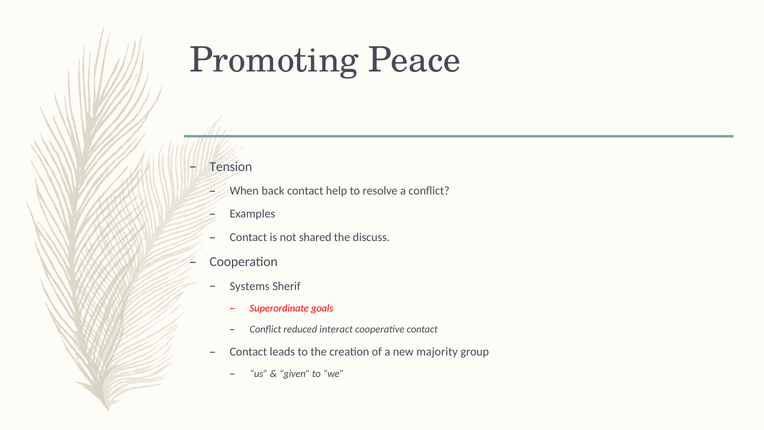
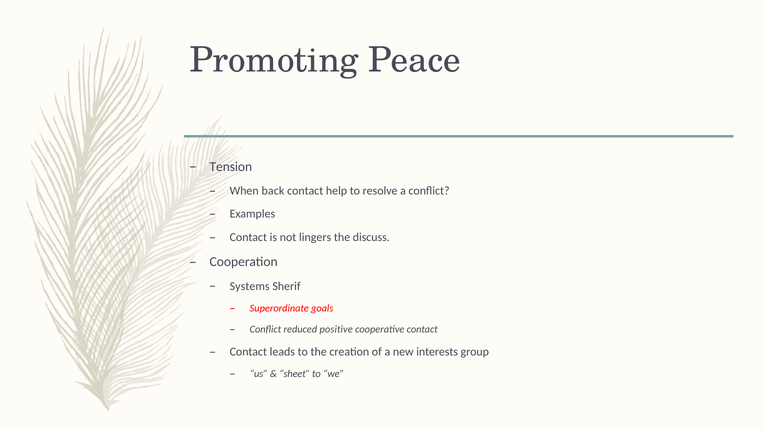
shared: shared -> lingers
interact: interact -> positive
majority: majority -> interests
given: given -> sheet
